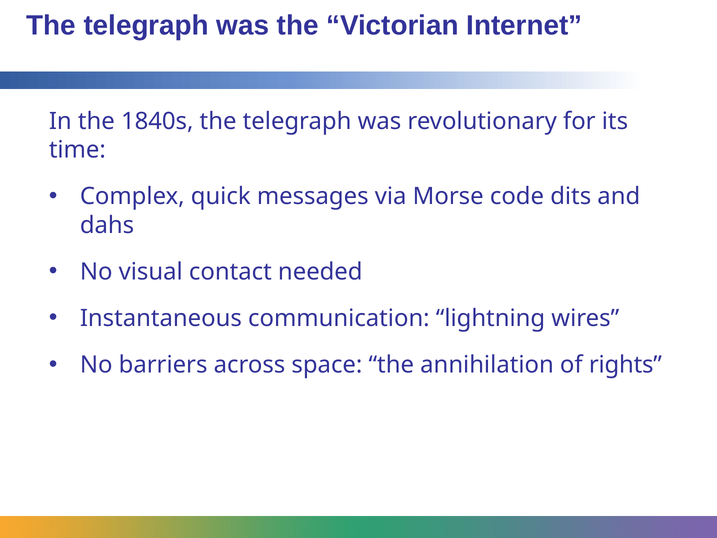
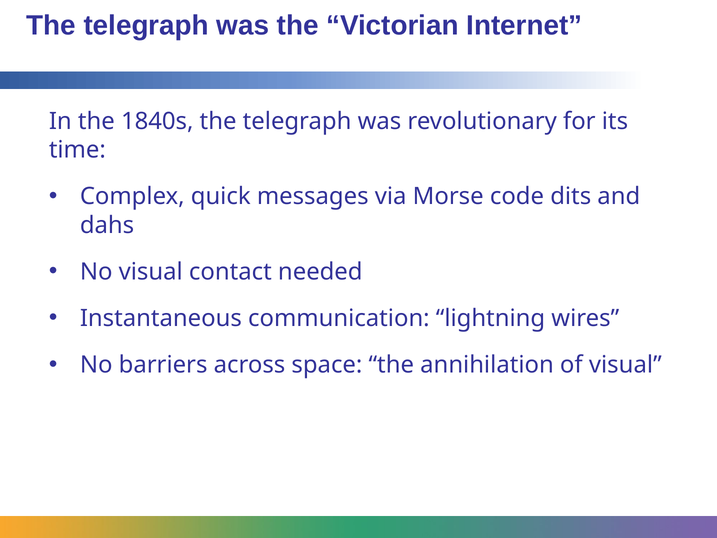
of rights: rights -> visual
